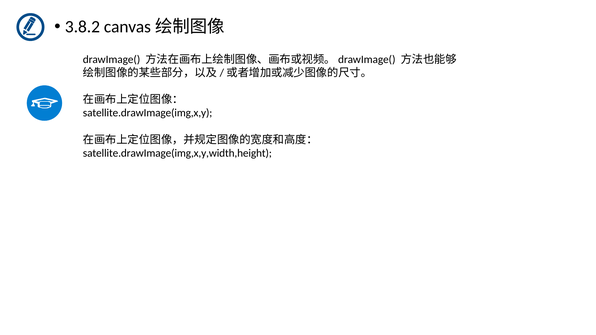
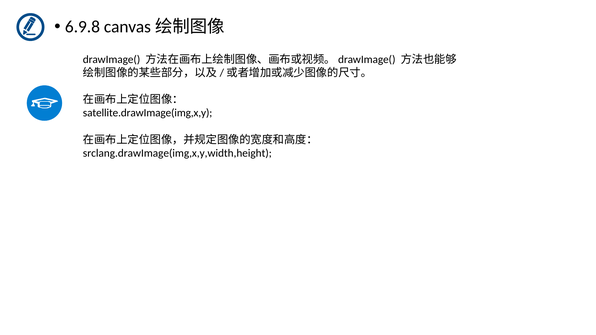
3.8.2: 3.8.2 -> 6.9.8
satellite.drawImage(img,x,y,width,height: satellite.drawImage(img,x,y,width,height -> srclang.drawImage(img,x,y,width,height
